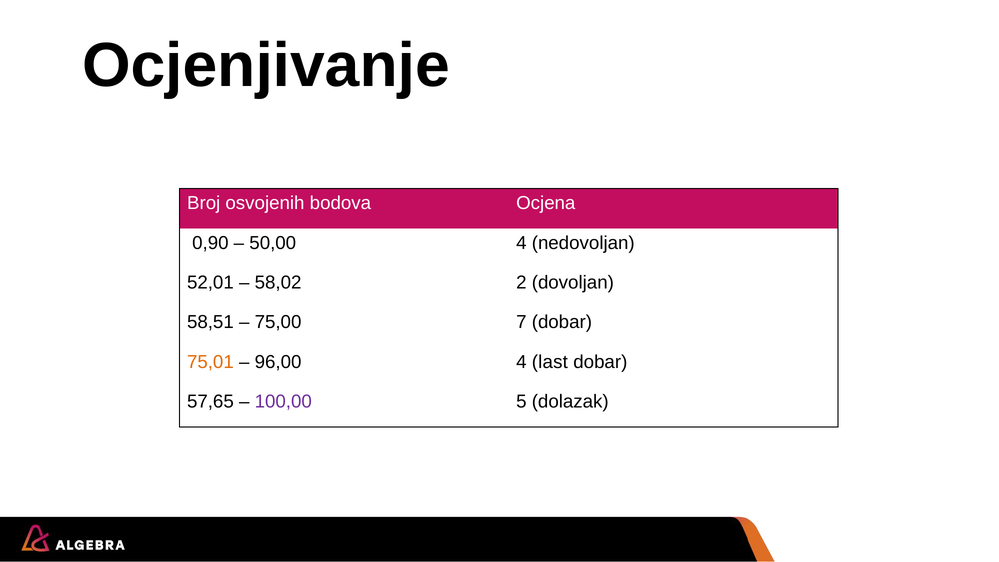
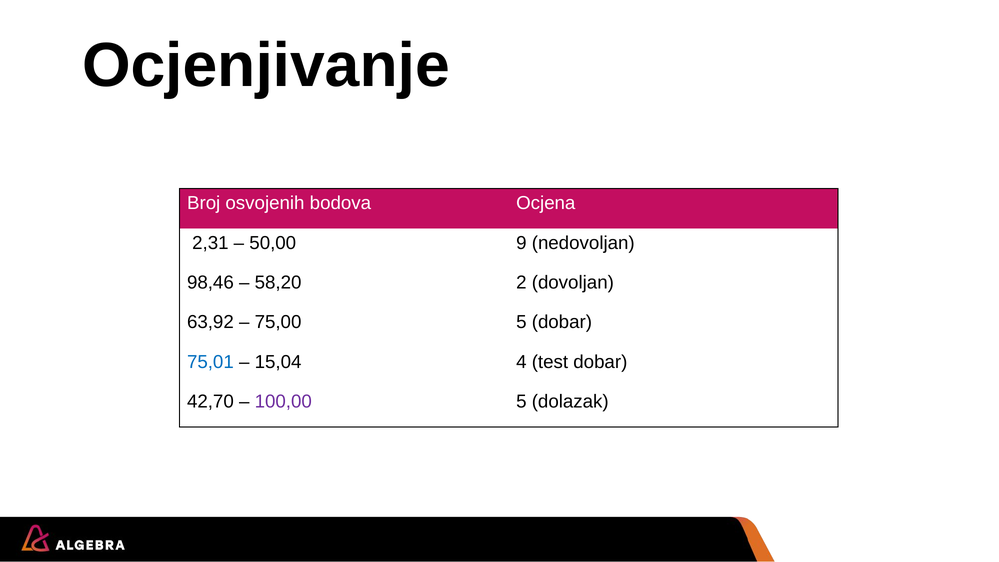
0,90: 0,90 -> 2,31
50,00 4: 4 -> 9
52,01: 52,01 -> 98,46
58,02: 58,02 -> 58,20
58,51: 58,51 -> 63,92
75,00 7: 7 -> 5
75,01 colour: orange -> blue
96,00: 96,00 -> 15,04
last: last -> test
57,65: 57,65 -> 42,70
